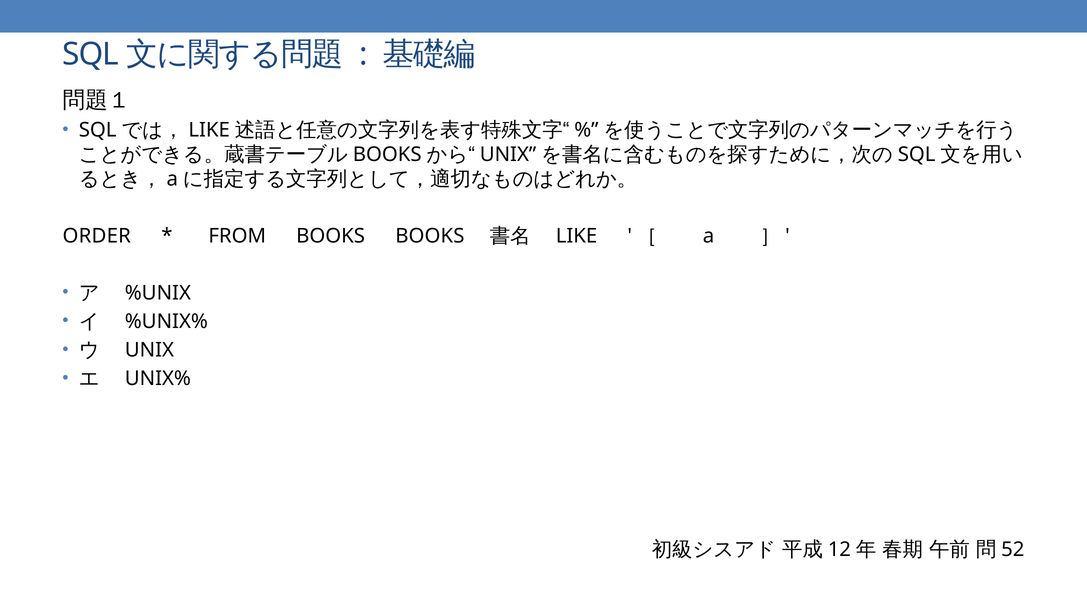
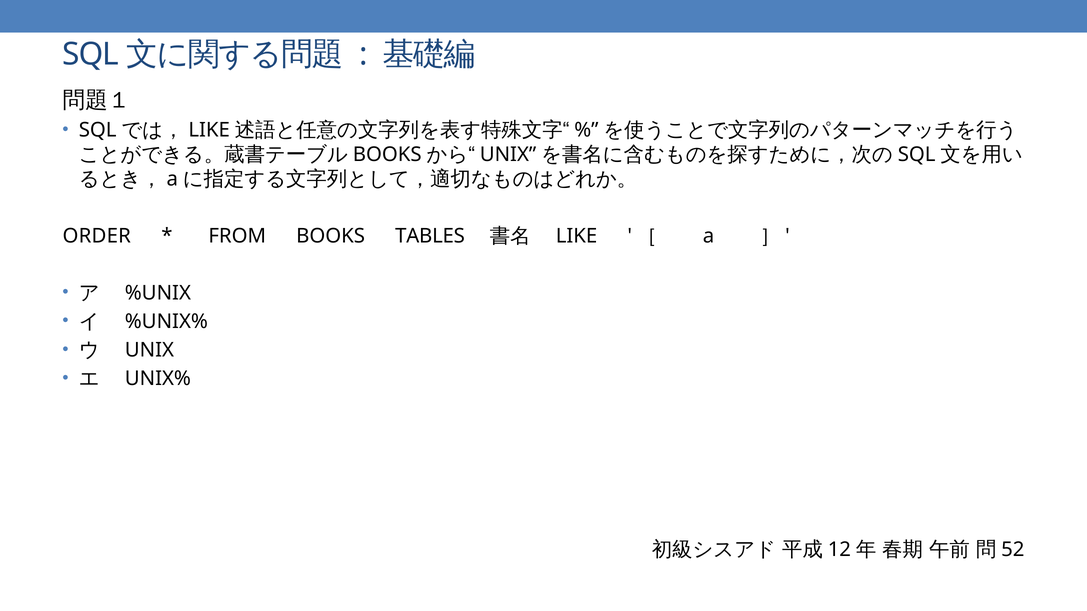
BOOKS BOOKS: BOOKS -> TABLES
